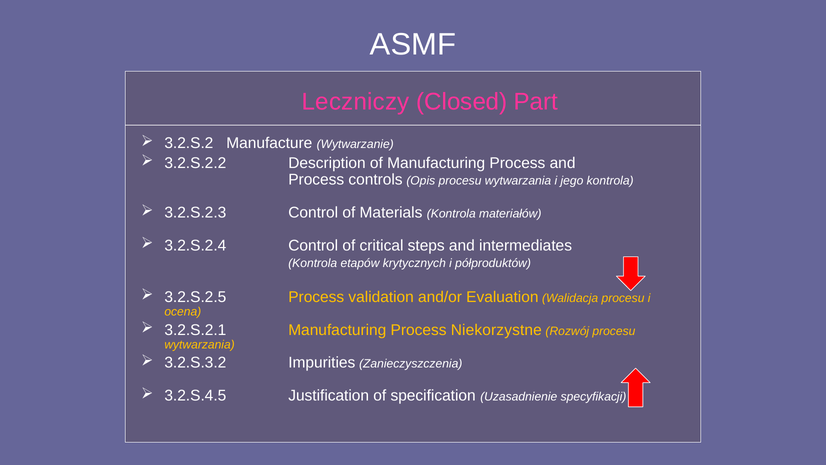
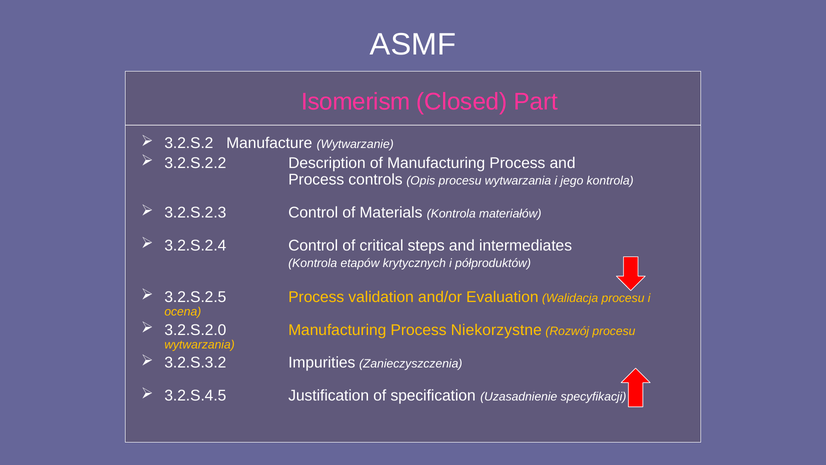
Leczniczy: Leczniczy -> Isomerism
3.2.S.2.1: 3.2.S.2.1 -> 3.2.S.2.0
